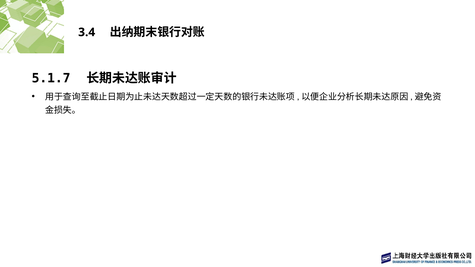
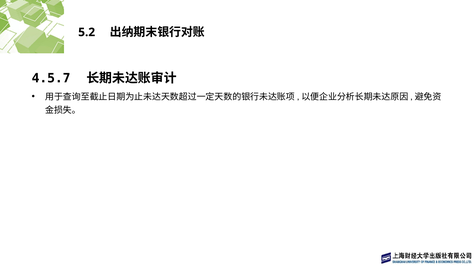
3.4: 3.4 -> 5.2
5.1.7: 5.1.7 -> 4.5.7
